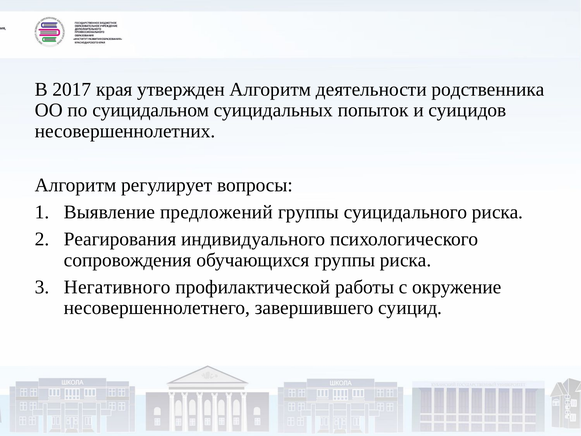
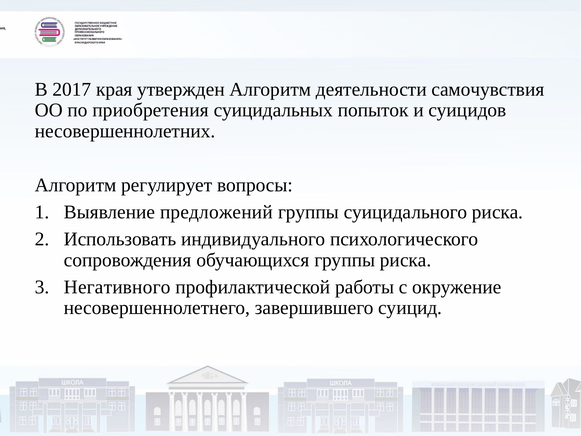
родственника: родственника -> самочувствия
суицидальном: суицидальном -> приобретения
Реагирования: Реагирования -> Использовать
